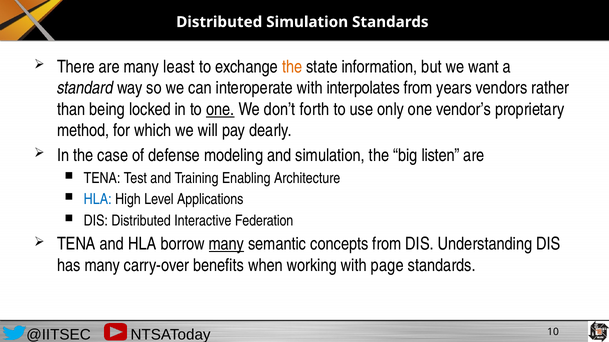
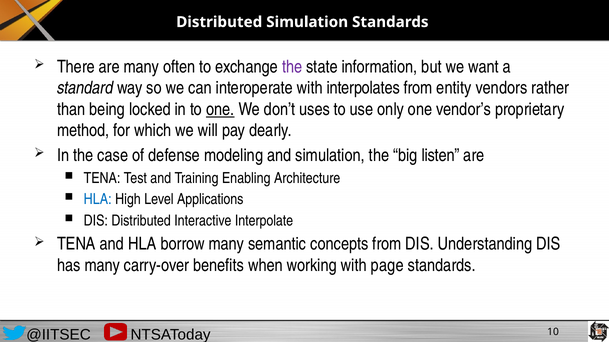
least: least -> often
the at (292, 67) colour: orange -> purple
years: years -> entity
forth: forth -> uses
Federation: Federation -> Interpolate
many at (226, 244) underline: present -> none
